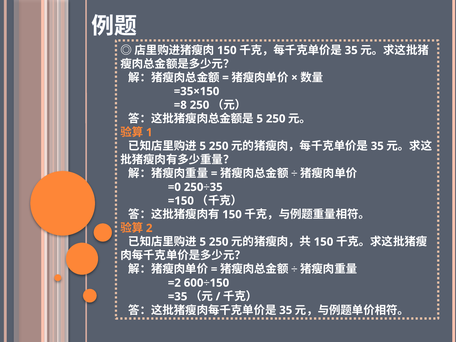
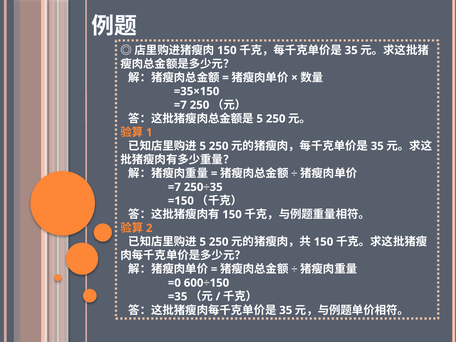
=8 at (180, 105): =8 -> =7
=0 at (174, 187): =0 -> =7
=2: =2 -> =0
